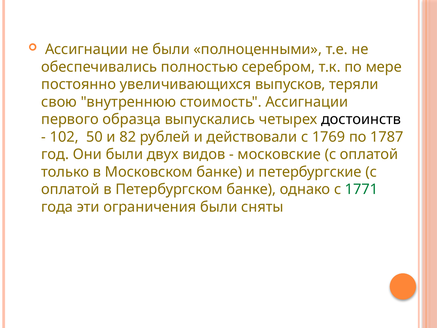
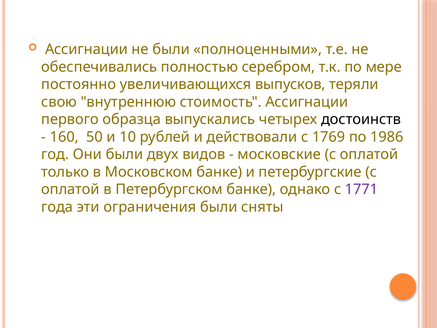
102: 102 -> 160
82: 82 -> 10
1787: 1787 -> 1986
1771 colour: green -> purple
